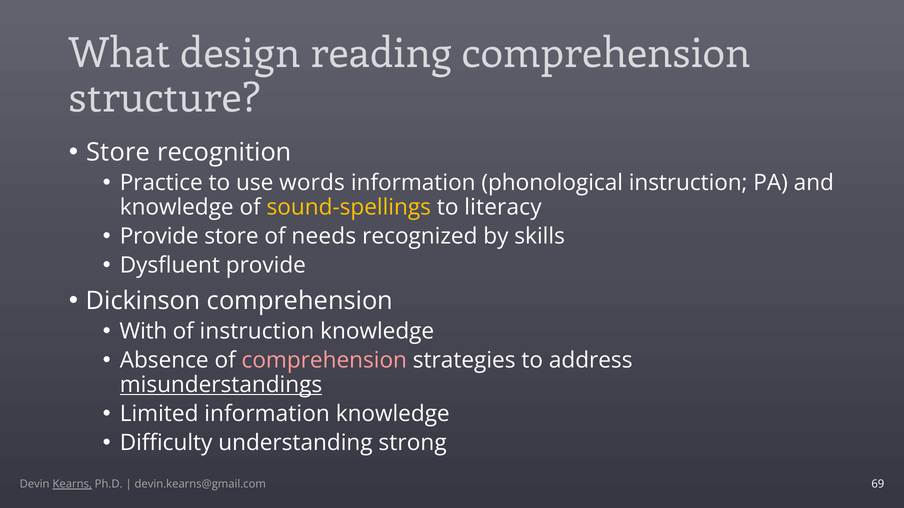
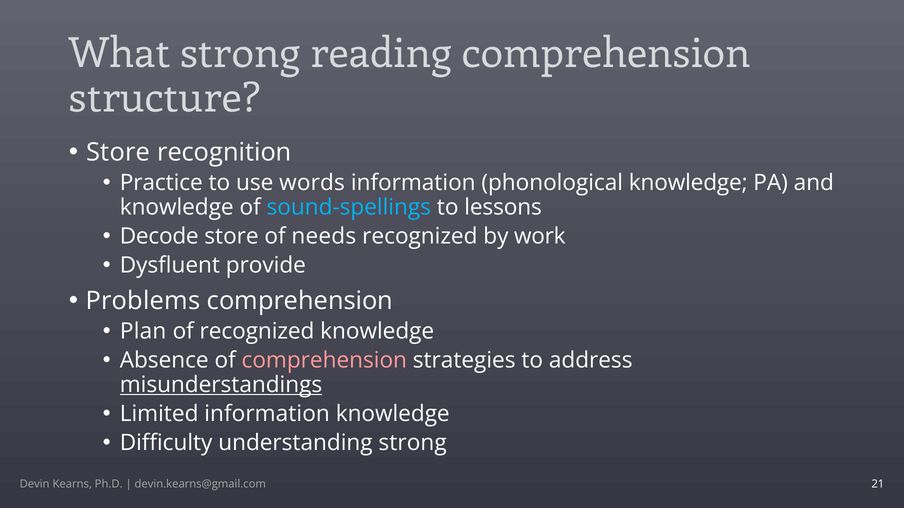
What design: design -> strong
phonological instruction: instruction -> knowledge
sound-spellings colour: yellow -> light blue
literacy: literacy -> lessons
Provide at (159, 237): Provide -> Decode
skills: skills -> work
Dickinson: Dickinson -> Problems
With: With -> Plan
of instruction: instruction -> recognized
Kearns underline: present -> none
69: 69 -> 21
